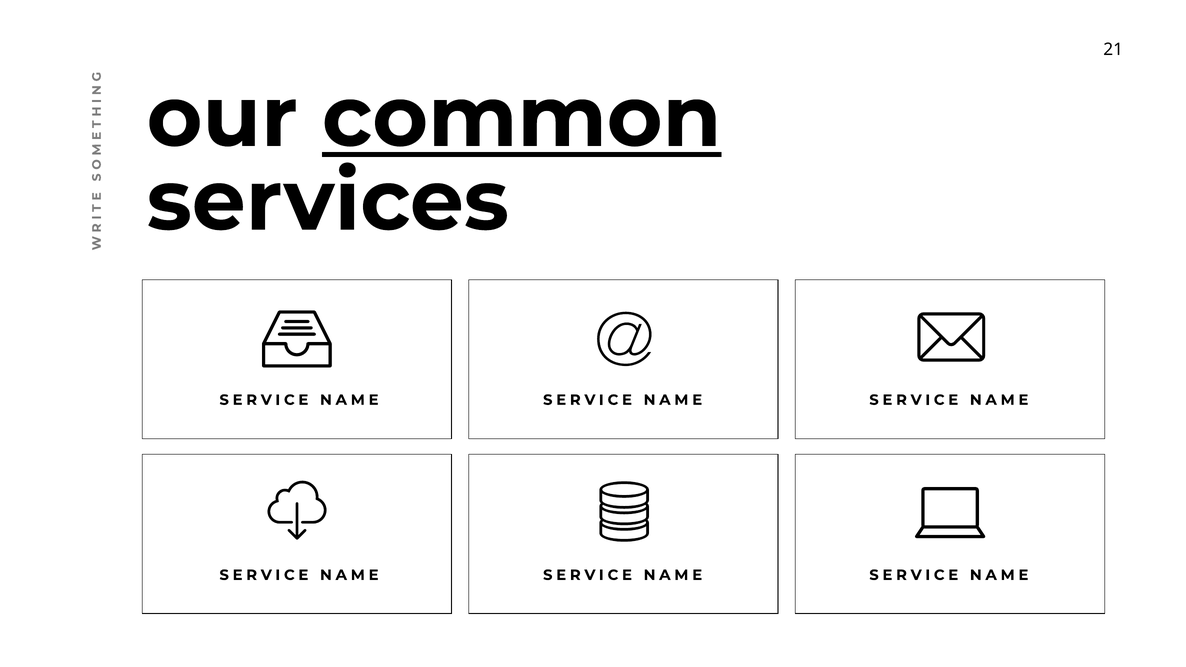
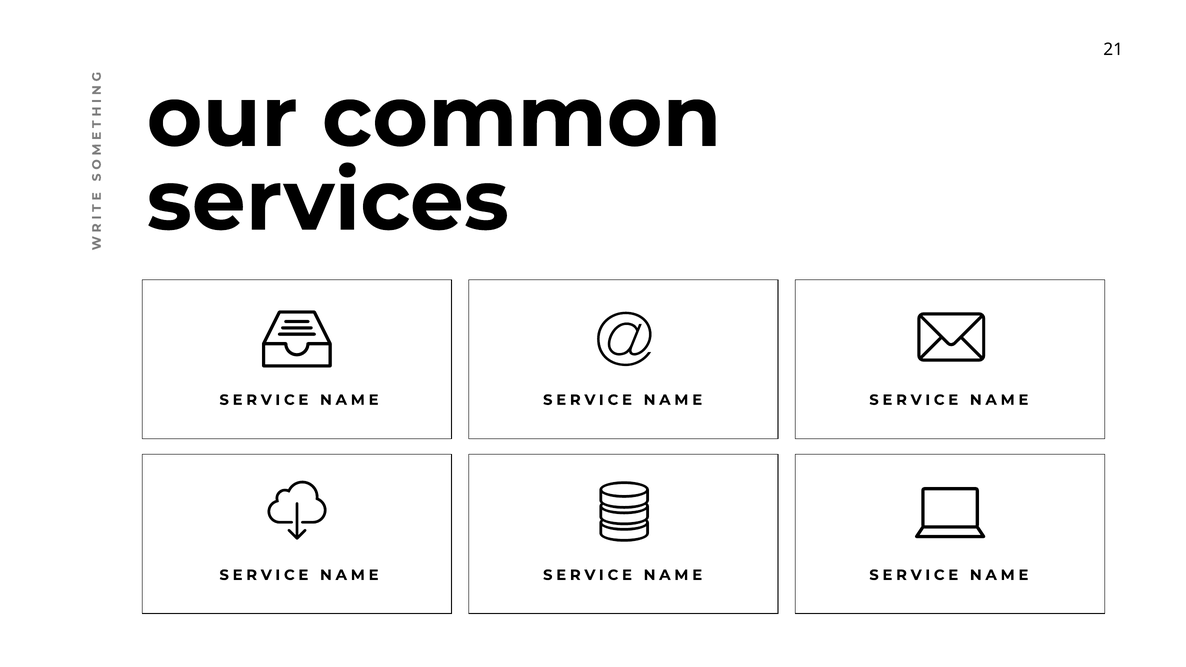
common underline: present -> none
